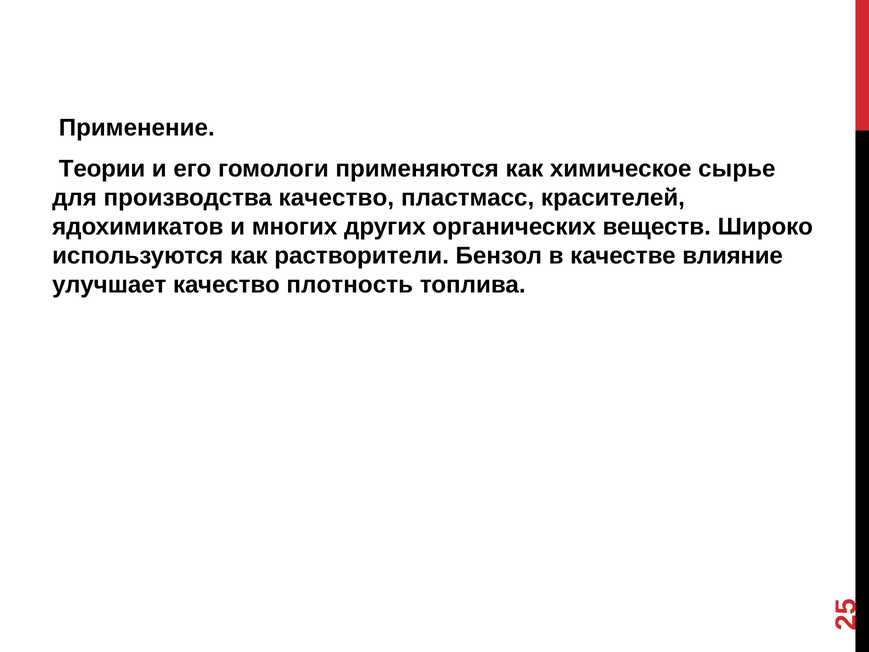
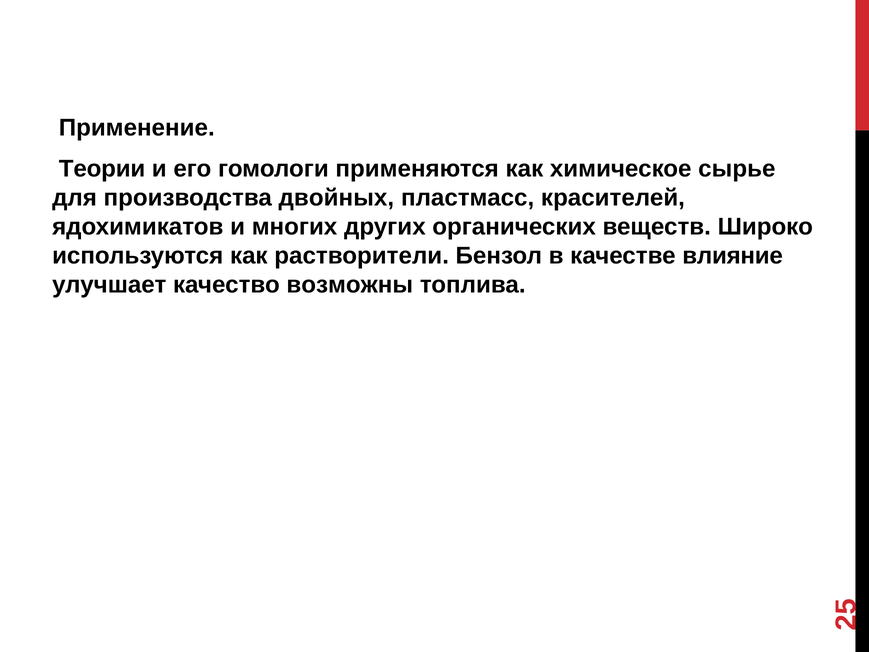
производства качество: качество -> двойных
плотность: плотность -> возможны
